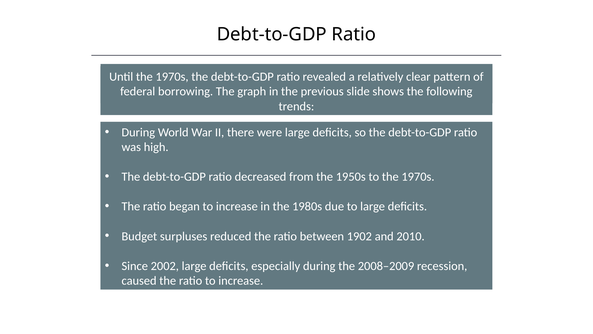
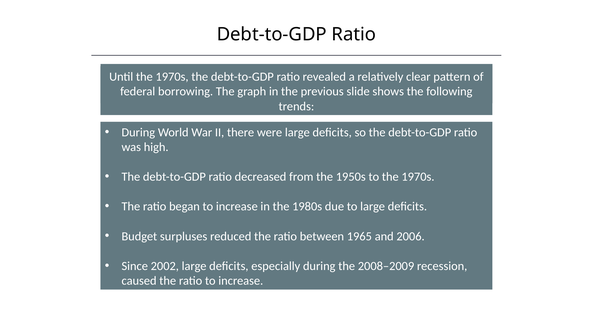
1902: 1902 -> 1965
2010: 2010 -> 2006
